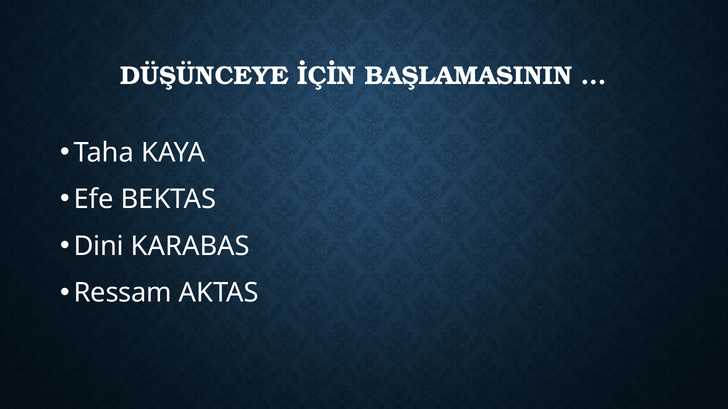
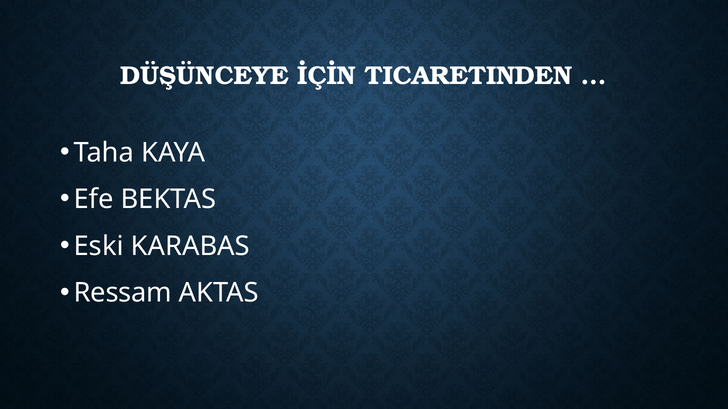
BAŞLAMASININ: BAŞLAMASININ -> TICARETINDEN
Dini: Dini -> Eski
